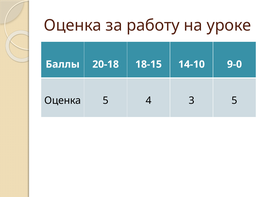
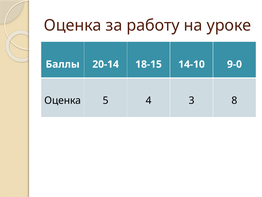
20-18: 20-18 -> 20-14
3 5: 5 -> 8
